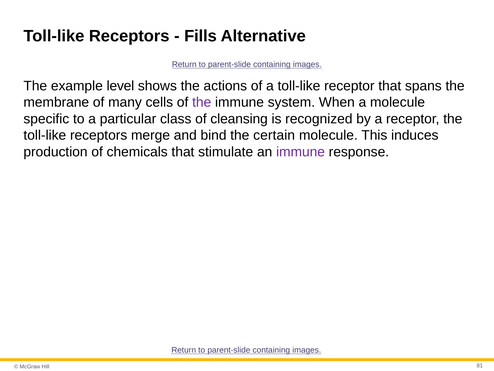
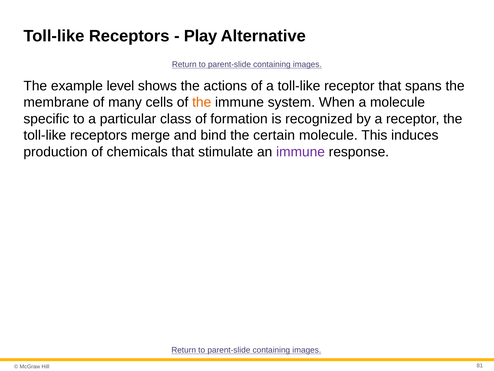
Fills: Fills -> Play
the at (202, 102) colour: purple -> orange
cleansing: cleansing -> formation
